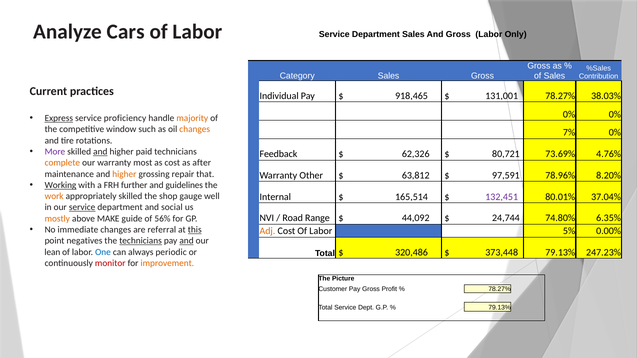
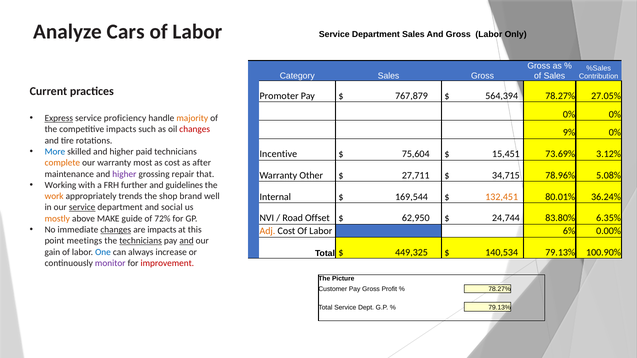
Individual: Individual -> Promoter
918,465: 918,465 -> 767,879
131,001: 131,001 -> 564,394
38.03%: 38.03% -> 27.05%
competitive window: window -> impacts
changes at (195, 129) colour: orange -> red
7%: 7% -> 9%
More colour: purple -> blue
and at (100, 152) underline: present -> none
Feedback: Feedback -> Incentive
62,326: 62,326 -> 75,604
80,721: 80,721 -> 15,451
4.76%: 4.76% -> 3.12%
higher at (124, 174) colour: orange -> purple
63,812: 63,812 -> 27,711
97,591: 97,591 -> 34,715
8.20%: 8.20% -> 5.08%
Working underline: present -> none
appropriately skilled: skilled -> trends
gauge: gauge -> brand
165,514: 165,514 -> 169,544
132,451 colour: purple -> orange
37.04%: 37.04% -> 36.24%
Range: Range -> Offset
44,092: 44,092 -> 62,950
74.80%: 74.80% -> 83.80%
56%: 56% -> 72%
changes at (116, 230) underline: none -> present
are referral: referral -> impacts
this underline: present -> none
5%: 5% -> 6%
negatives: negatives -> meetings
lean: lean -> gain
periodic: periodic -> increase
320,486: 320,486 -> 449,325
373,448: 373,448 -> 140,534
247.23%: 247.23% -> 100.90%
monitor colour: red -> purple
improvement colour: orange -> red
